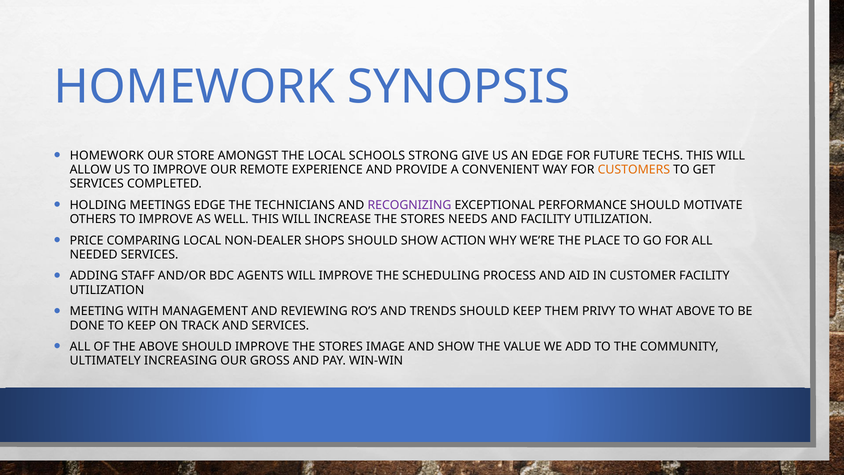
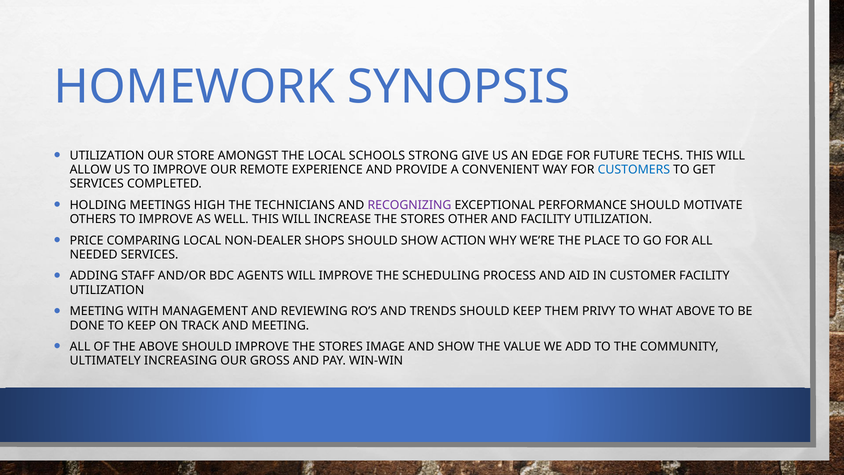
HOMEWORK at (107, 155): HOMEWORK -> UTILIZATION
CUSTOMERS colour: orange -> blue
MEETINGS EDGE: EDGE -> HIGH
NEEDS: NEEDS -> OTHER
AND SERVICES: SERVICES -> MEETING
